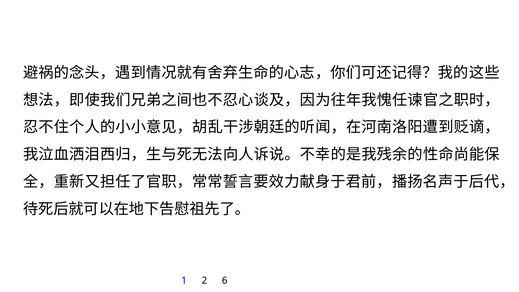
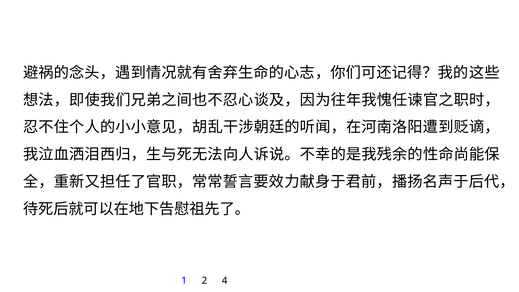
6: 6 -> 4
